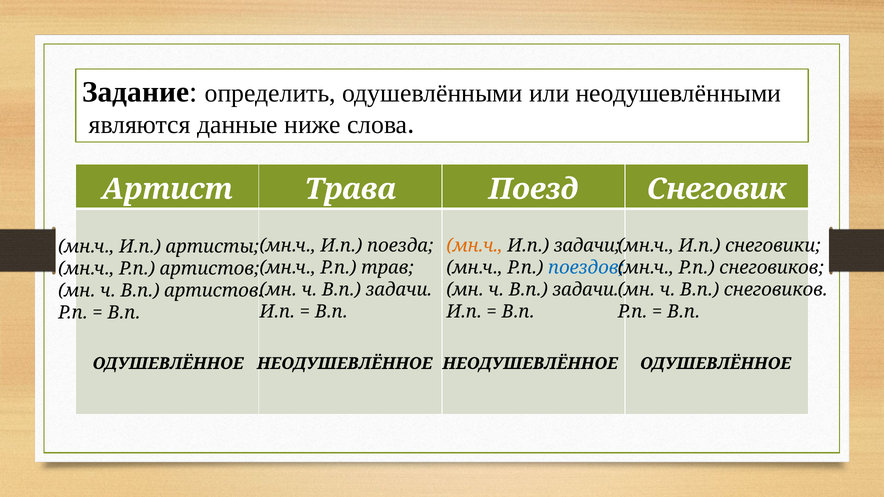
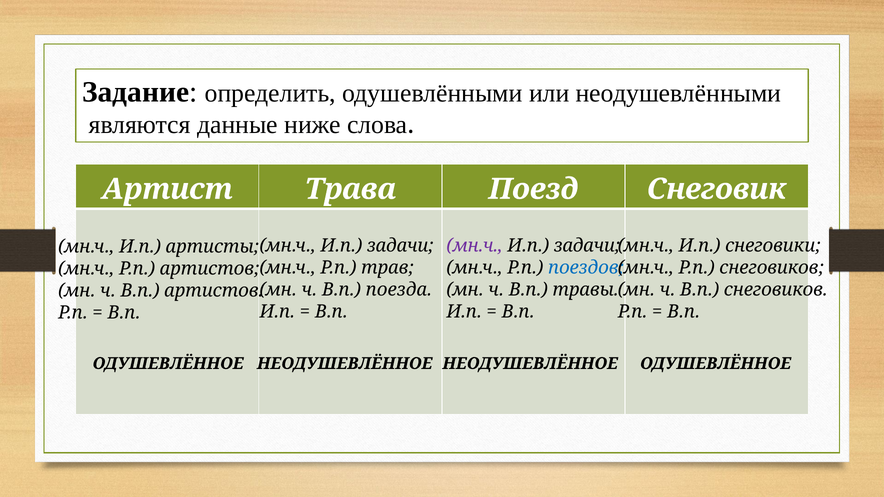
поезда at (400, 246): поезда -> задачи
мн.ч at (475, 246) colour: orange -> purple
задачи at (399, 290): задачи -> поезда
задачи at (586, 290): задачи -> травы
